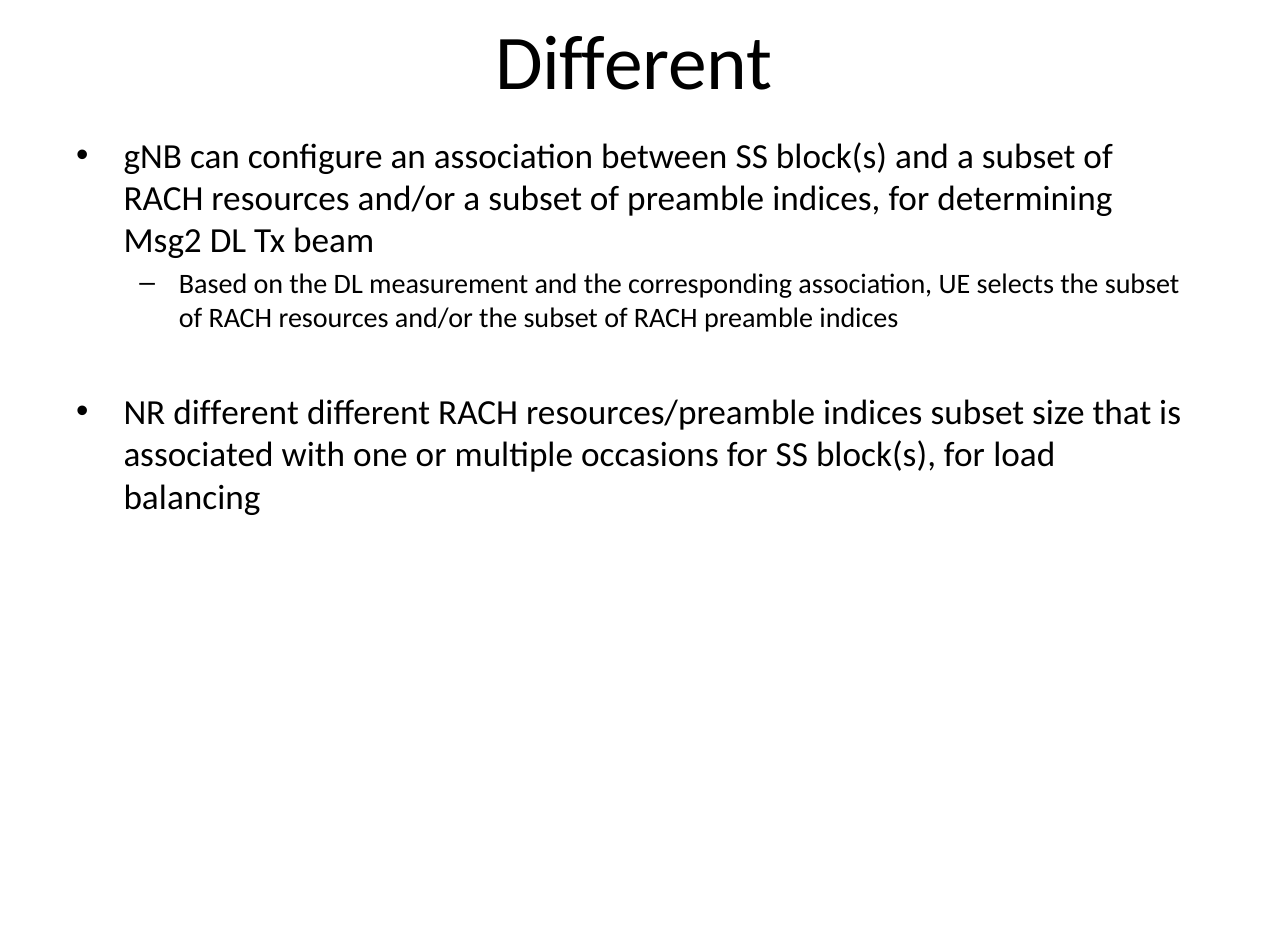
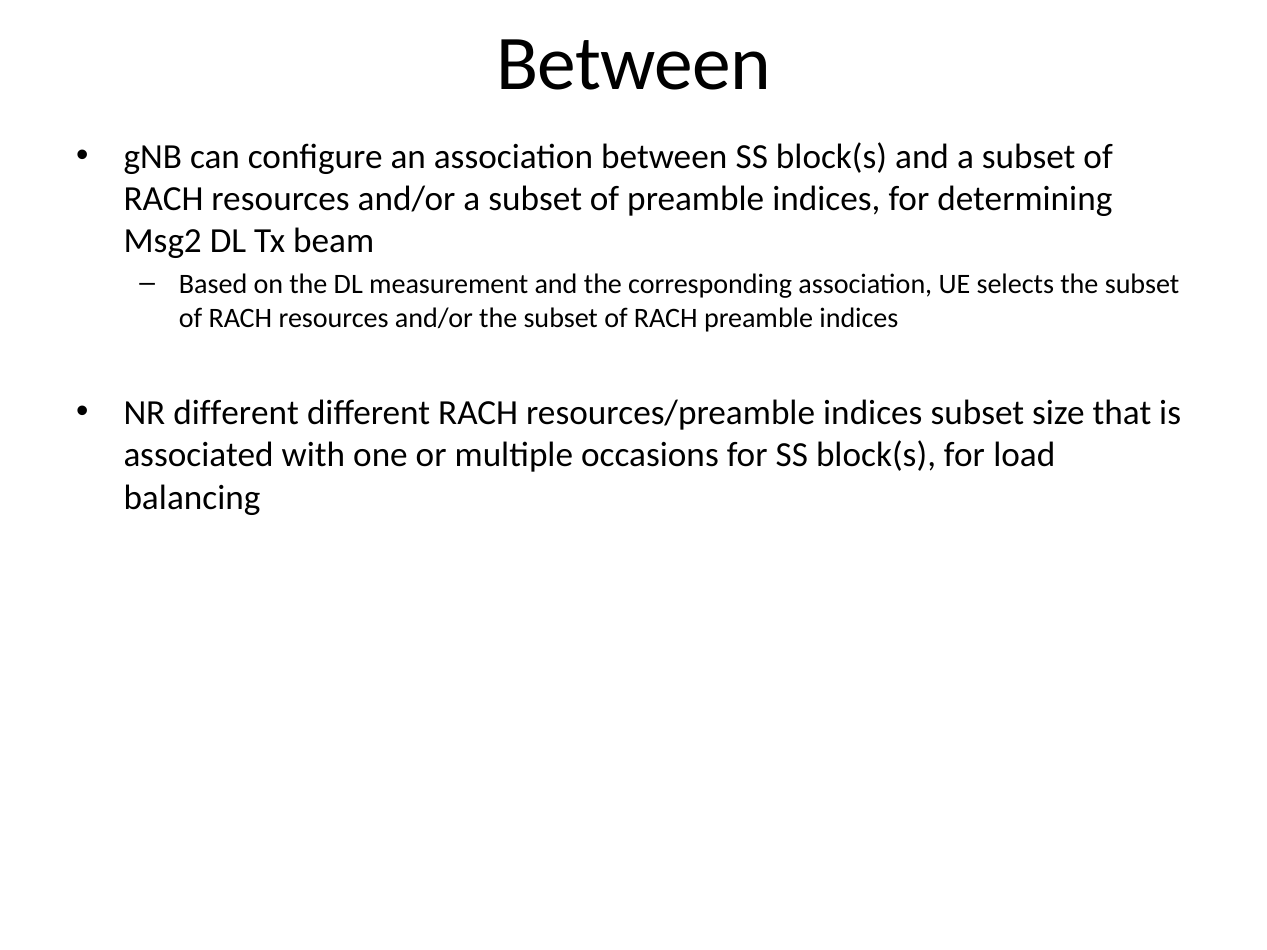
Different at (634, 63): Different -> Between
